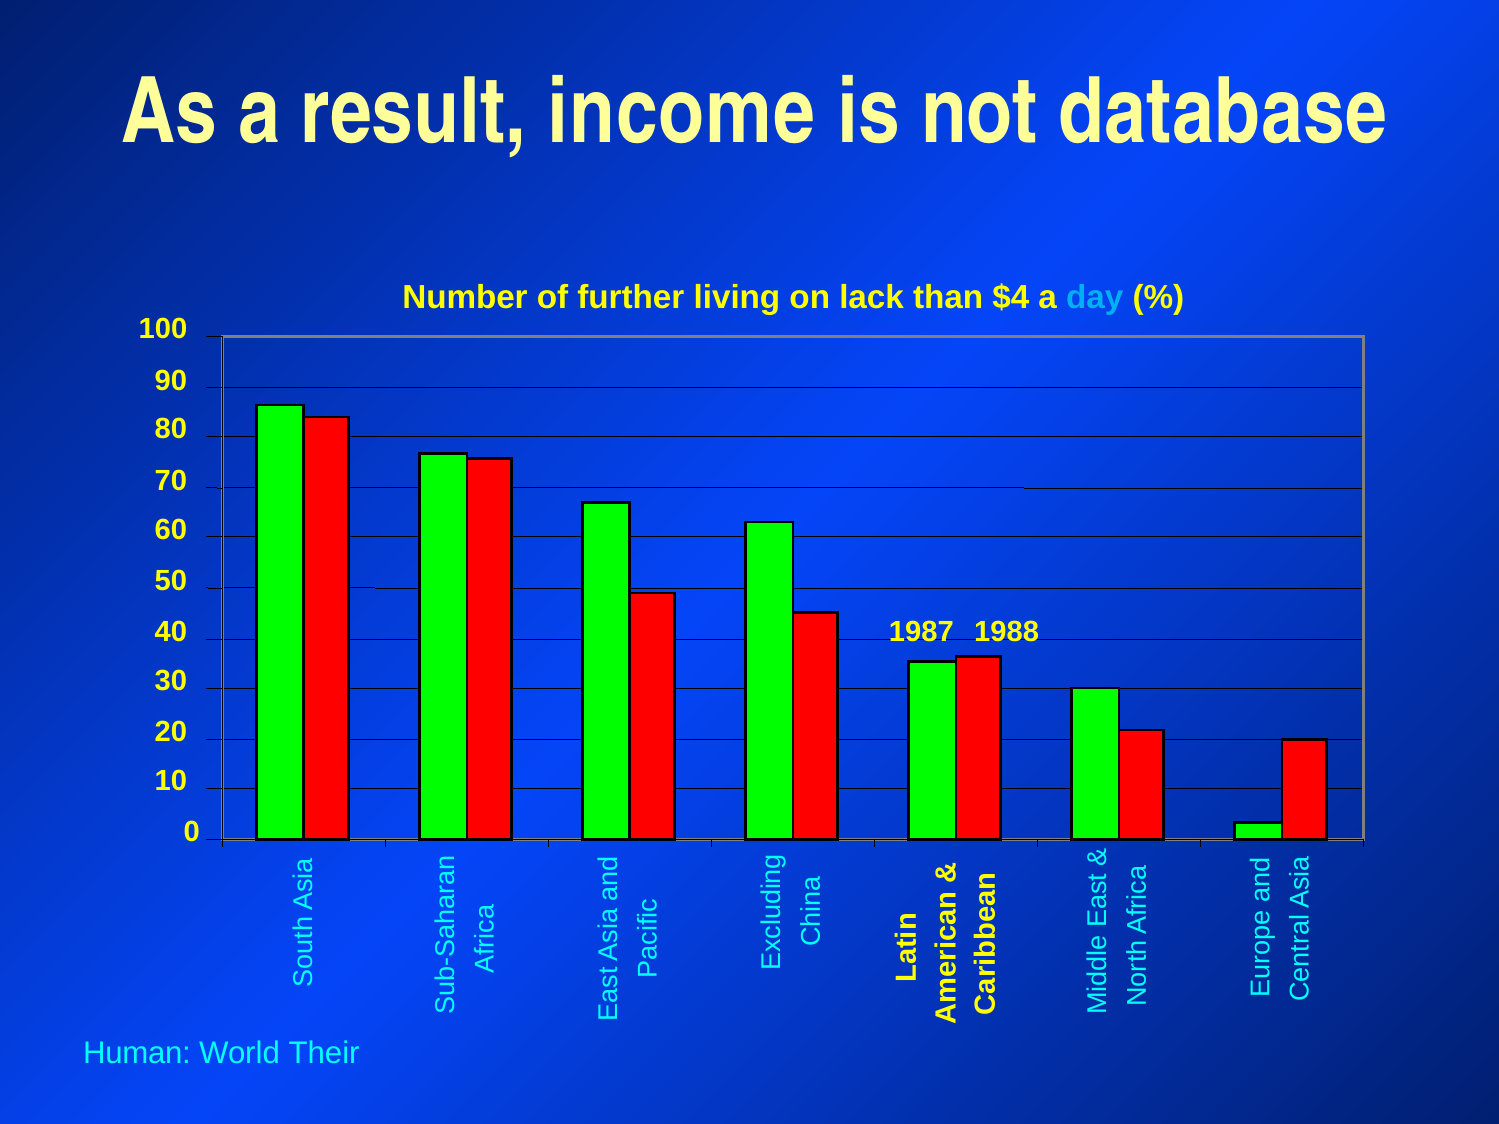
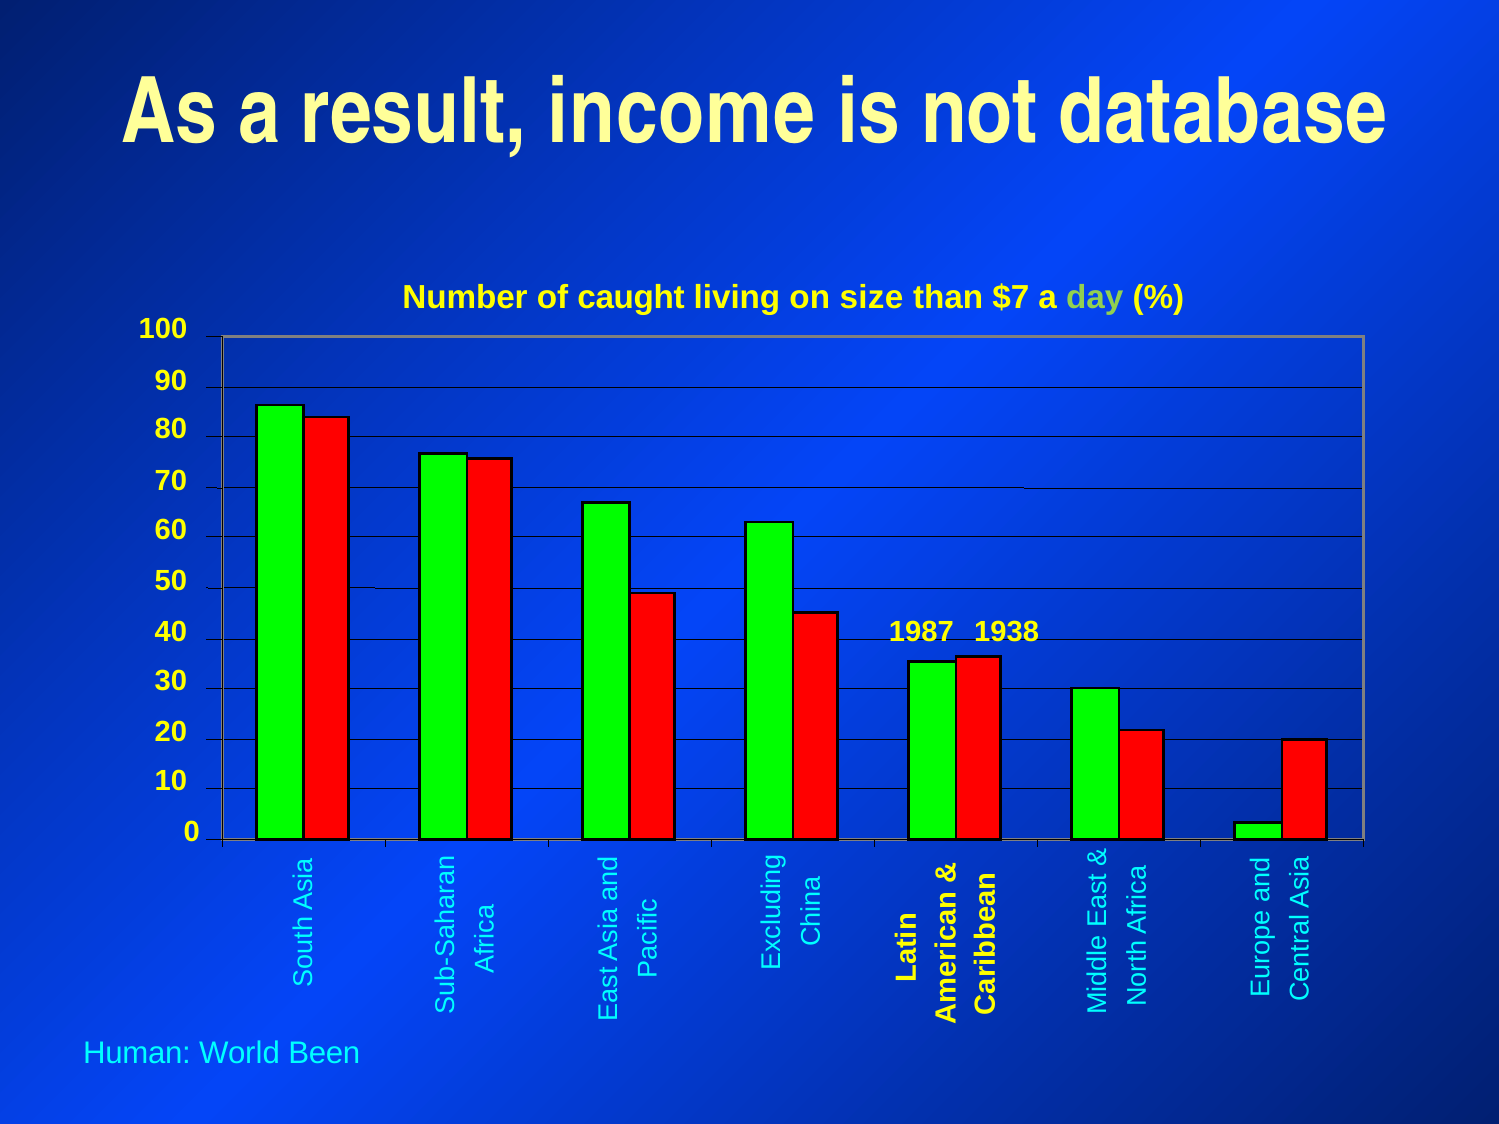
further: further -> caught
lack: lack -> size
$4: $4 -> $7
day colour: light blue -> light green
1988: 1988 -> 1938
Their: Their -> Been
